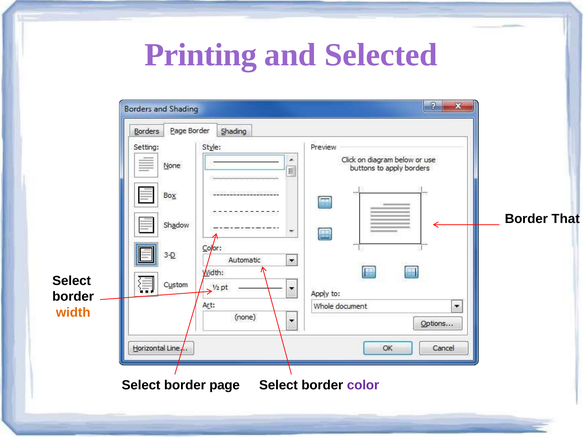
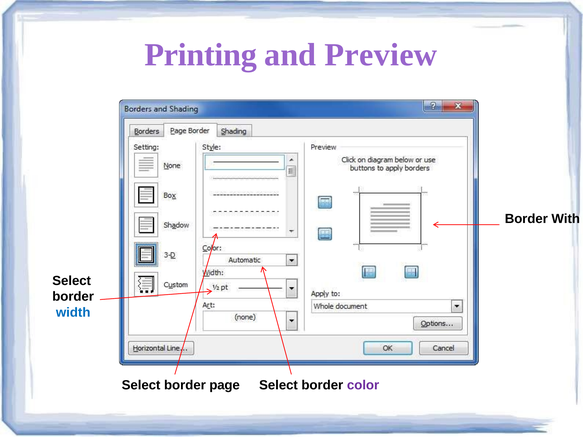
Selected: Selected -> Preview
That: That -> With
width colour: orange -> blue
